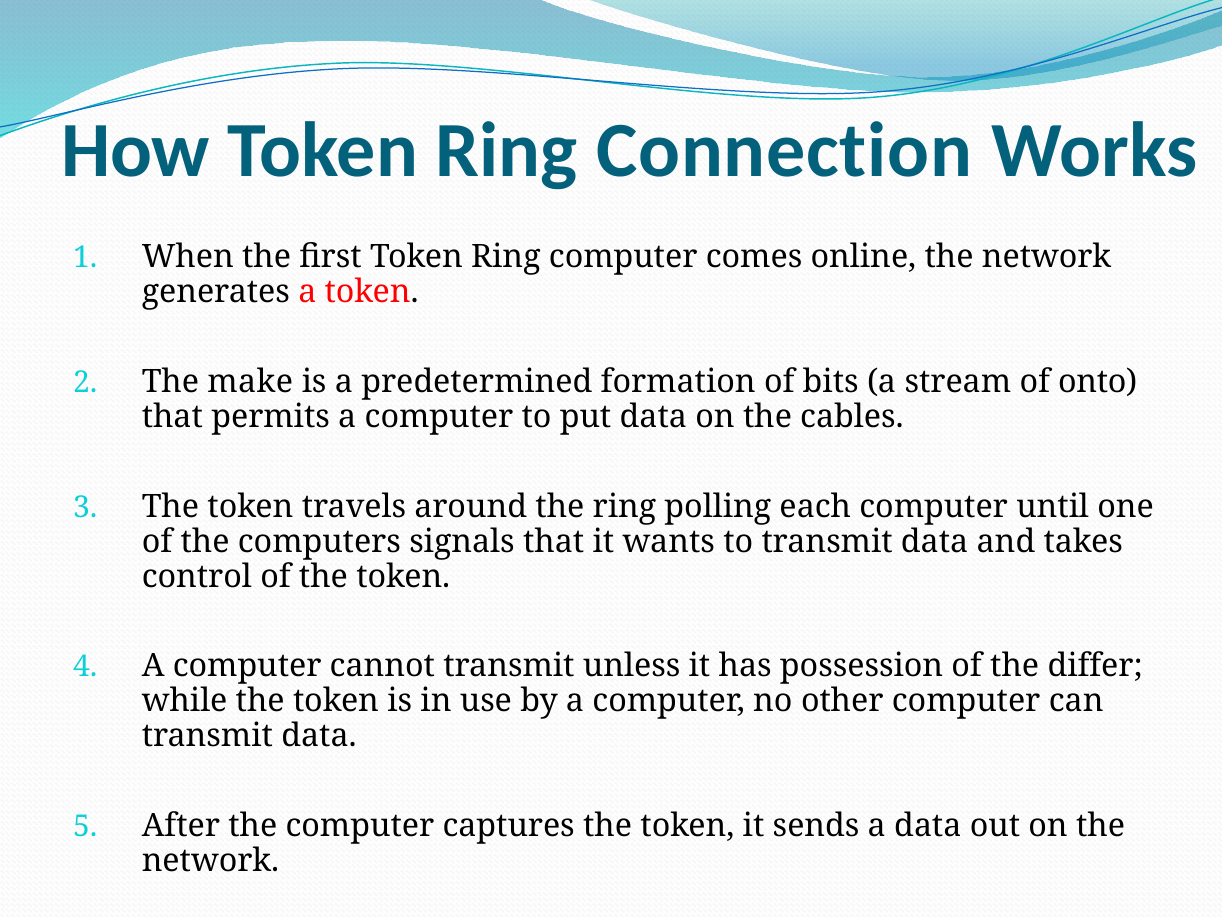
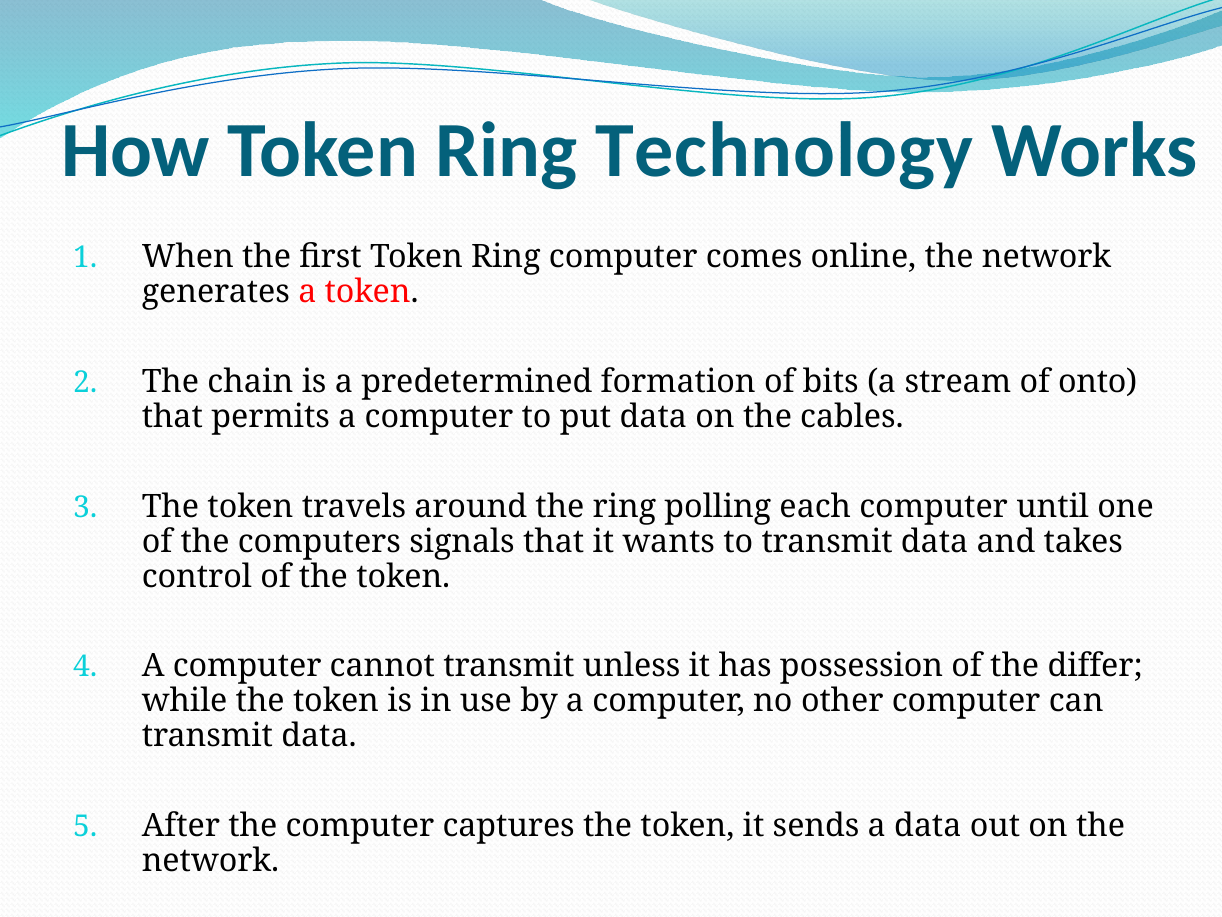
Connection: Connection -> Technology
make: make -> chain
